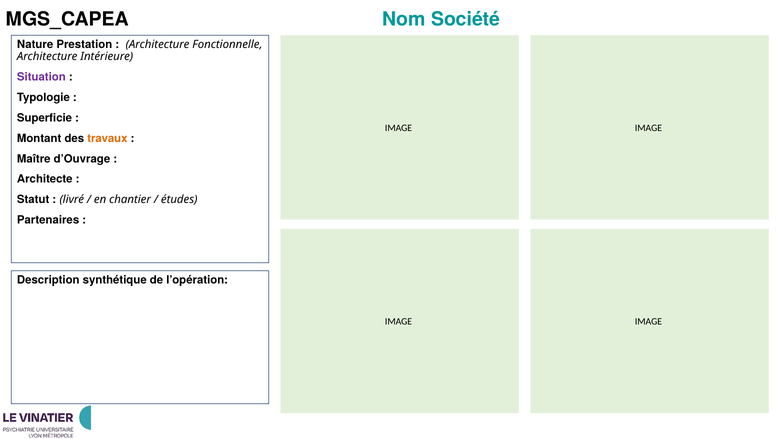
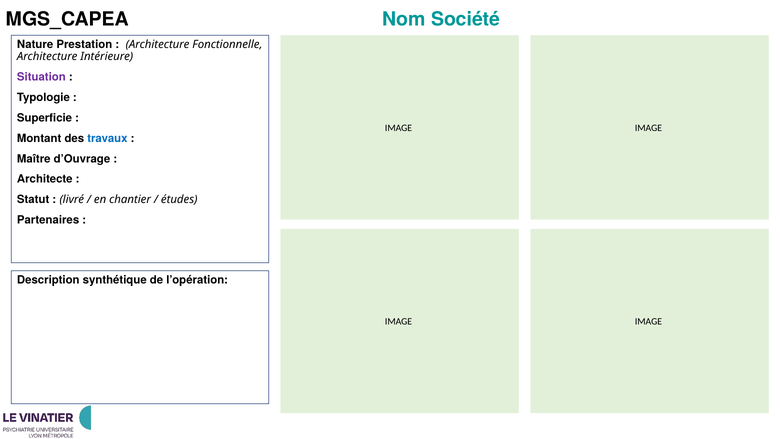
travaux colour: orange -> blue
